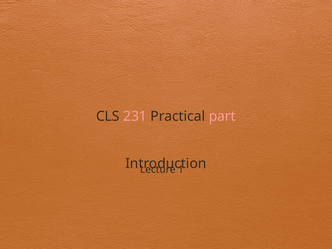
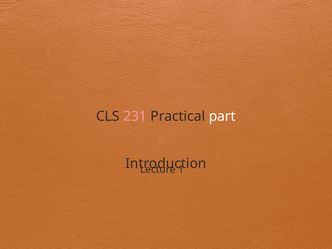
part colour: pink -> white
